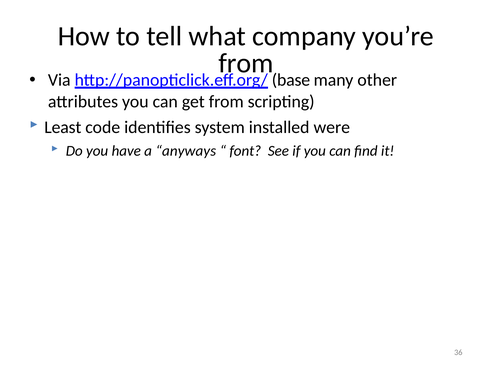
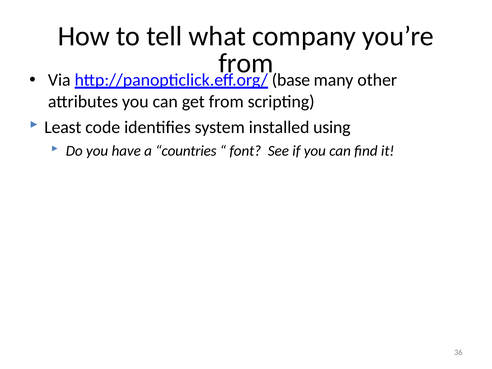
were: were -> using
anyways: anyways -> countries
